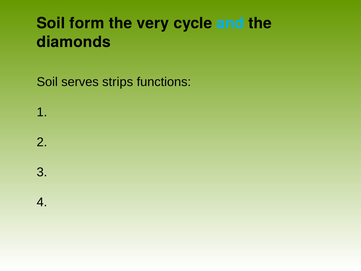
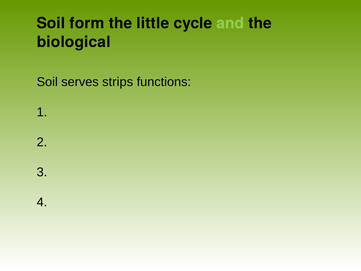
very: very -> little
and colour: light blue -> light green
diamonds: diamonds -> biological
